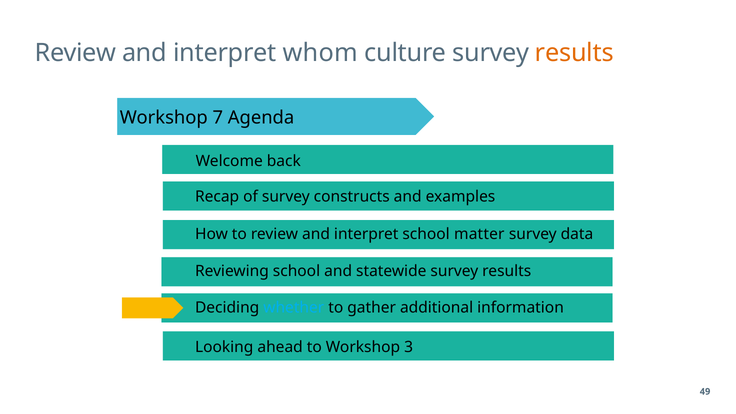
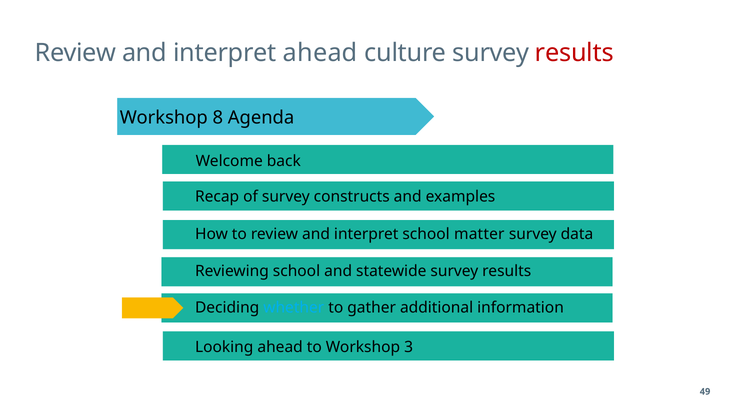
interpret whom: whom -> ahead
results at (574, 53) colour: orange -> red
7: 7 -> 8
